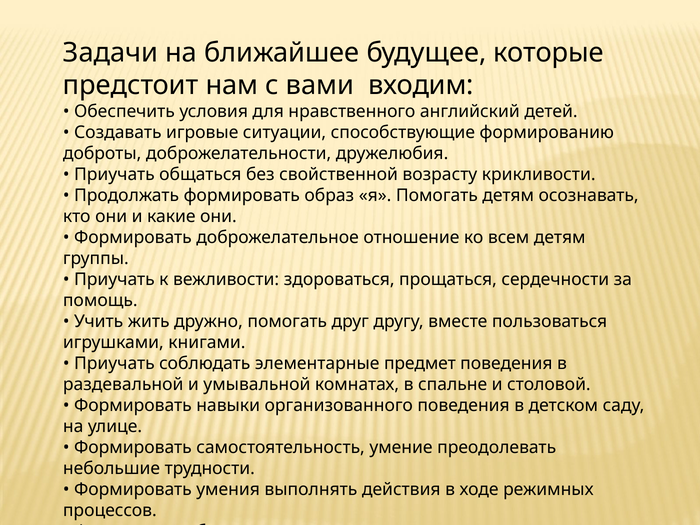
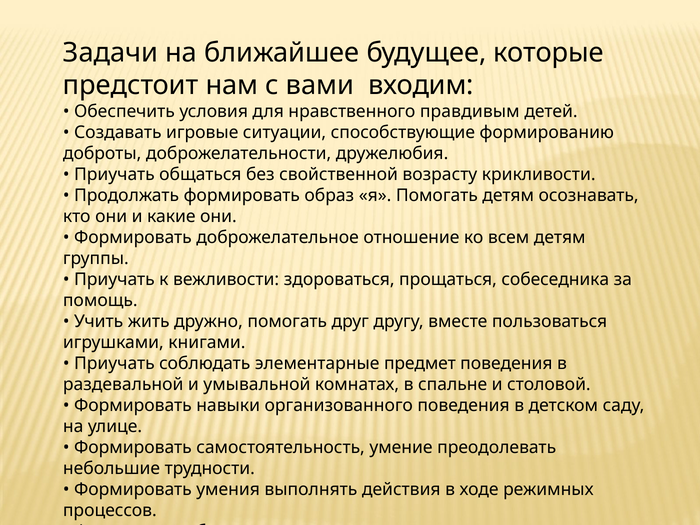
английский: английский -> правдивым
сердечности: сердечности -> собеседника
